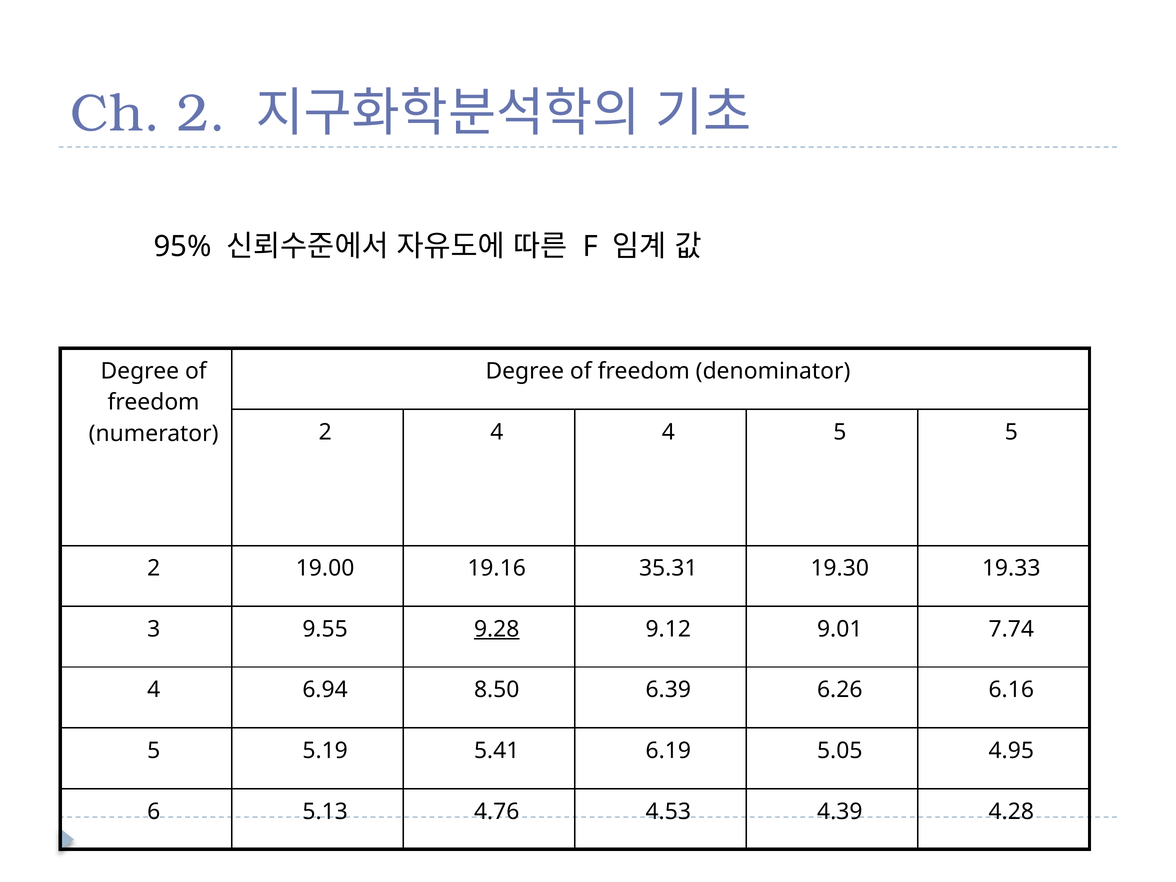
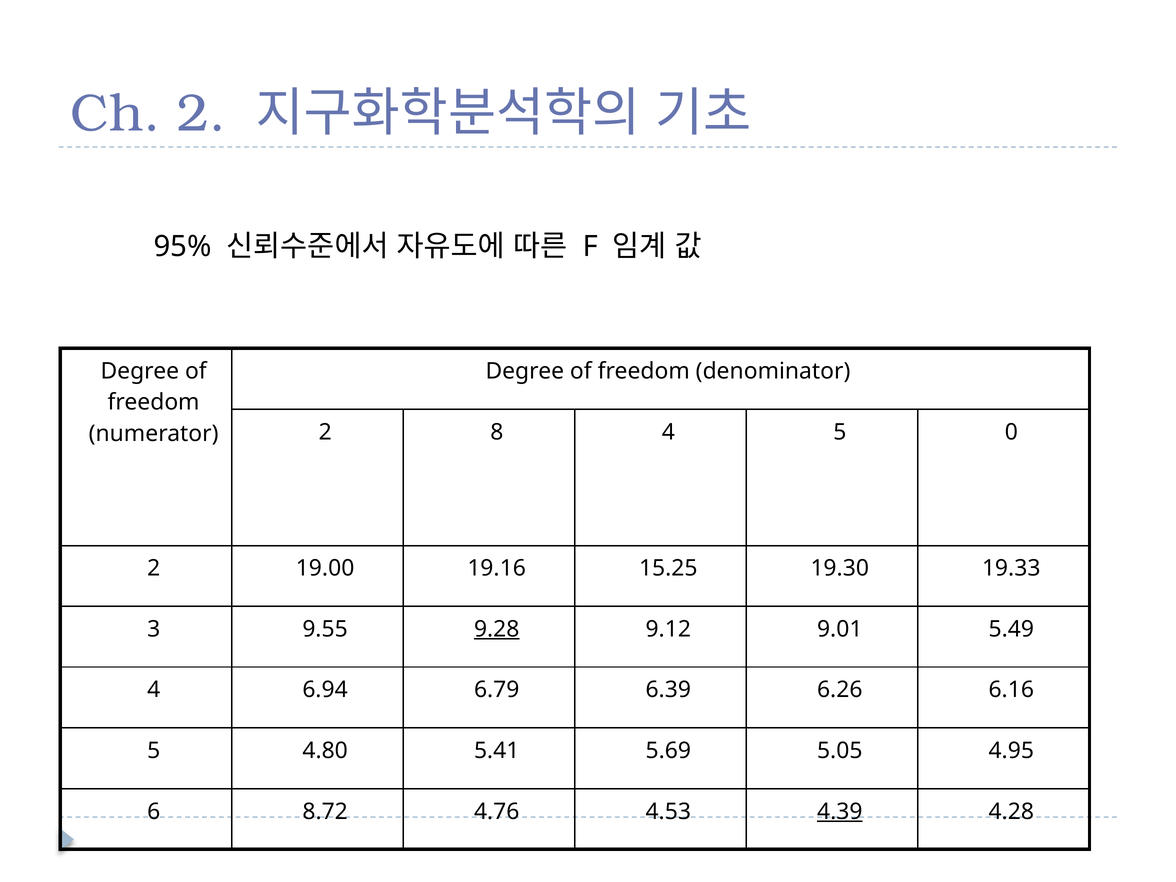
2 4: 4 -> 8
5 5: 5 -> 0
35.31: 35.31 -> 15.25
7.74: 7.74 -> 5.49
8.50: 8.50 -> 6.79
5.19: 5.19 -> 4.80
6.19: 6.19 -> 5.69
5.13: 5.13 -> 8.72
4.39 underline: none -> present
